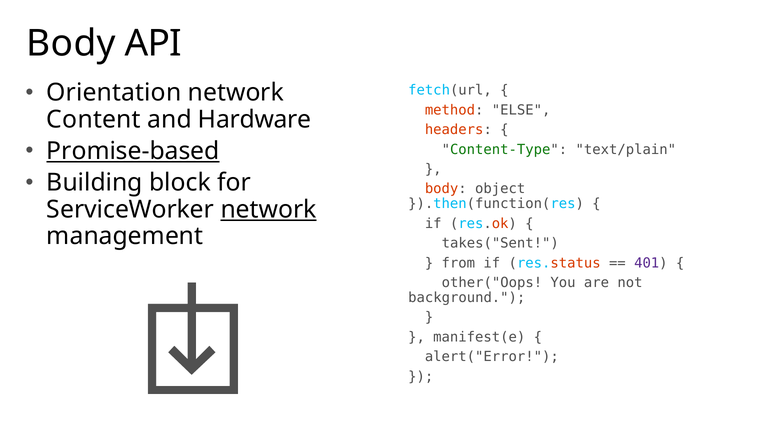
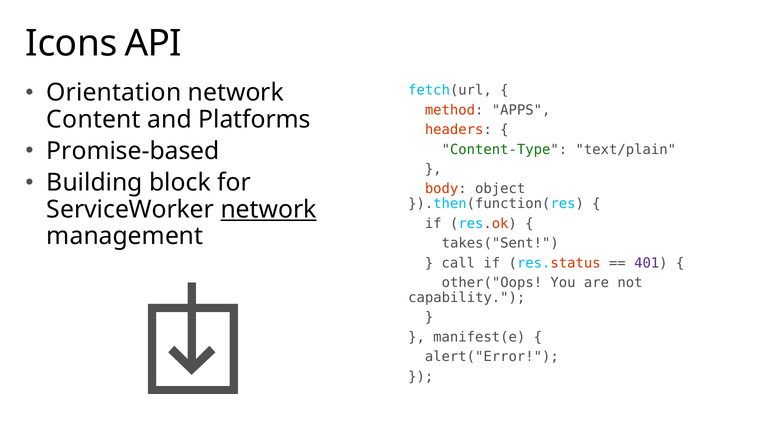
Body at (71, 43): Body -> Icons
ELSE: ELSE -> APPS
Hardware: Hardware -> Platforms
Promise-based underline: present -> none
from: from -> call
background: background -> capability
